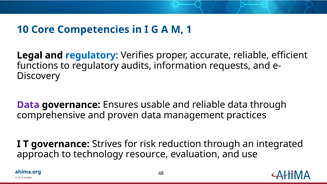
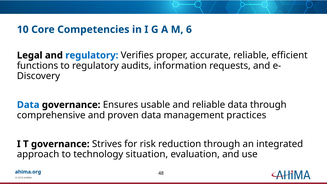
1: 1 -> 6
Data at (28, 105) colour: purple -> blue
resource: resource -> situation
